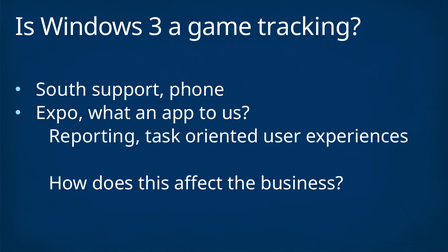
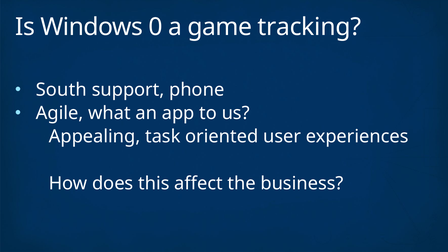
3: 3 -> 0
Expo: Expo -> Agile
Reporting: Reporting -> Appealing
